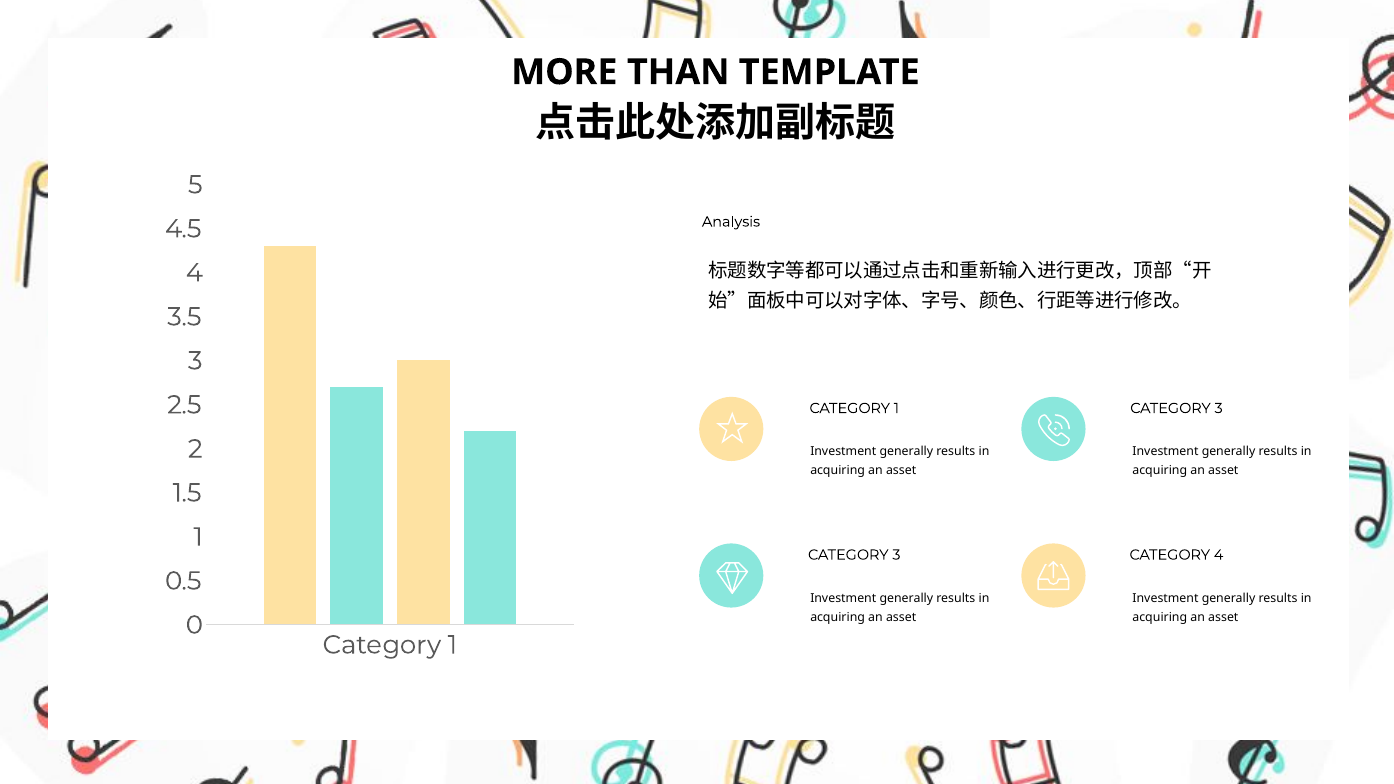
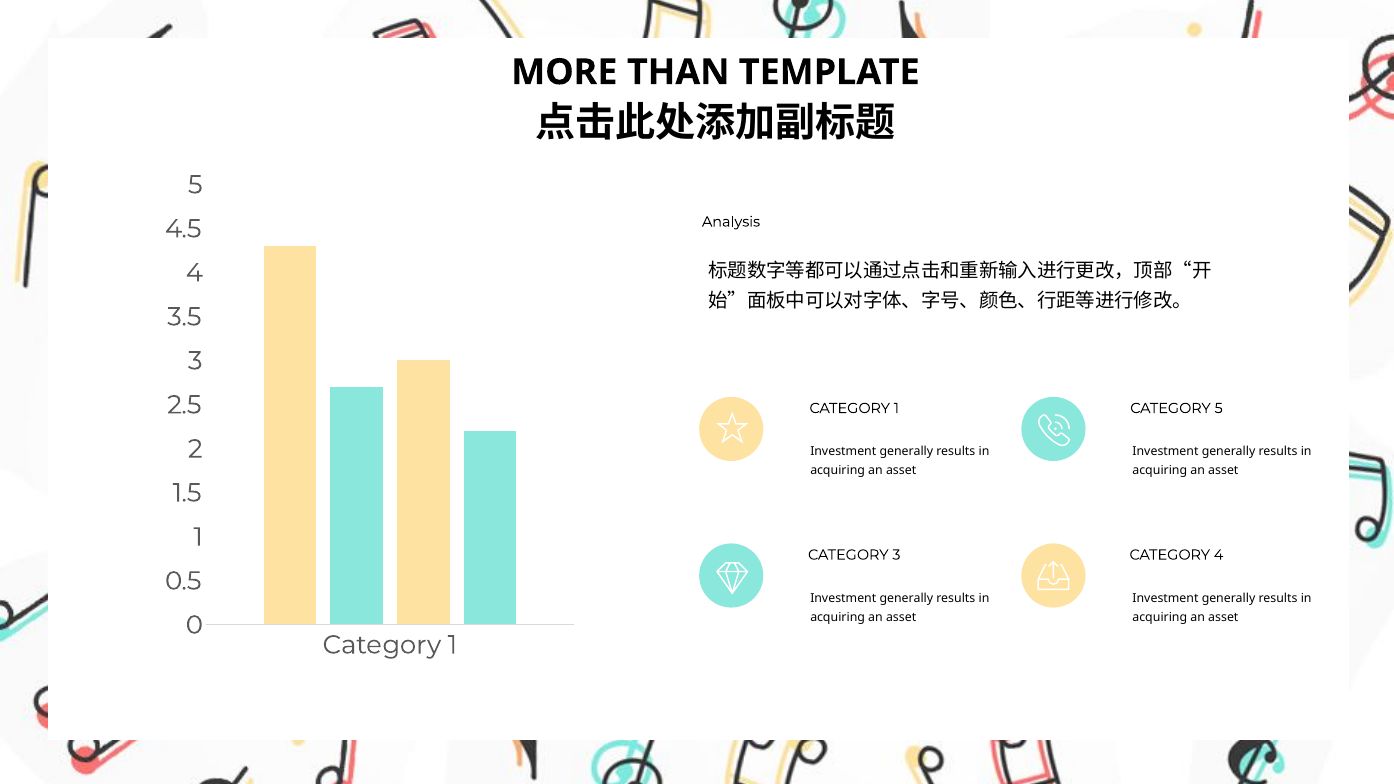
3 at (1219, 408): 3 -> 5
